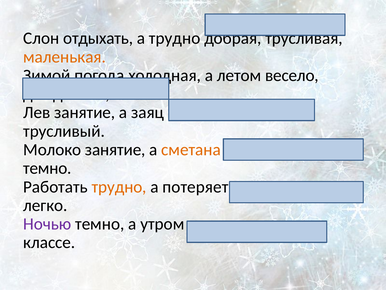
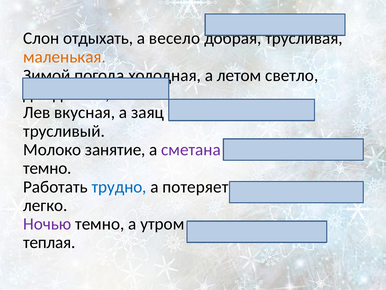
а трудно: трудно -> весело
летом весело: весело -> светло
Лев занятие: занятие -> вкусная
сметана colour: orange -> purple
трудно at (119, 187) colour: orange -> blue
классе: классе -> теплая
